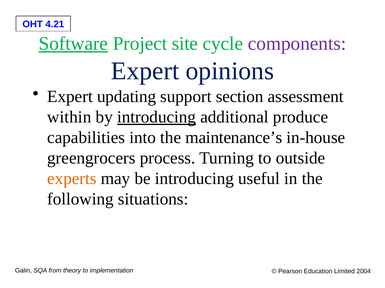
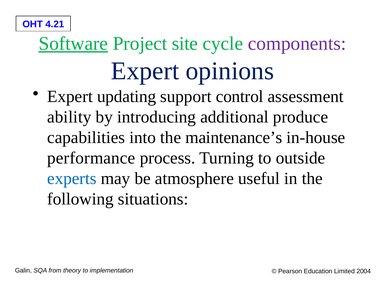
section: section -> control
within: within -> ability
introducing at (157, 117) underline: present -> none
greengrocers: greengrocers -> performance
experts colour: orange -> blue
be introducing: introducing -> atmosphere
